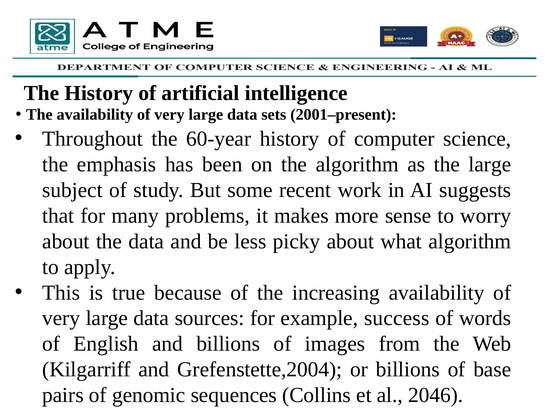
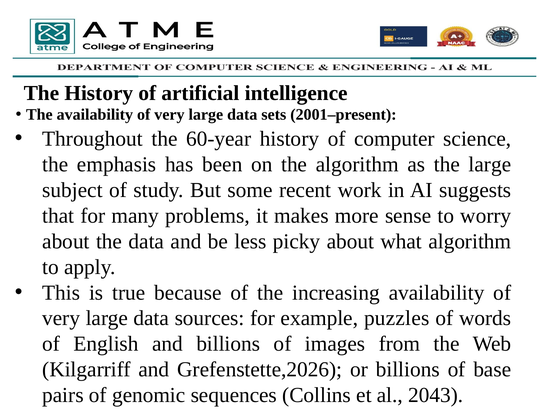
success: success -> puzzles
Grefenstette,2004: Grefenstette,2004 -> Grefenstette,2026
2046: 2046 -> 2043
